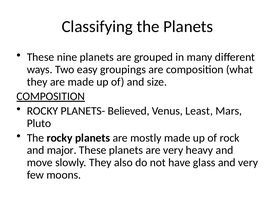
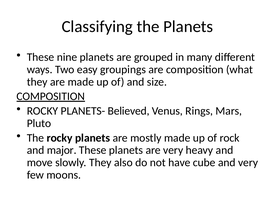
Least: Least -> Rings
glass: glass -> cube
